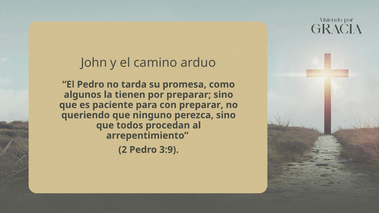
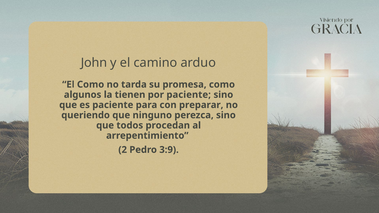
El Pedro: Pedro -> Como
por preparar: preparar -> paciente
